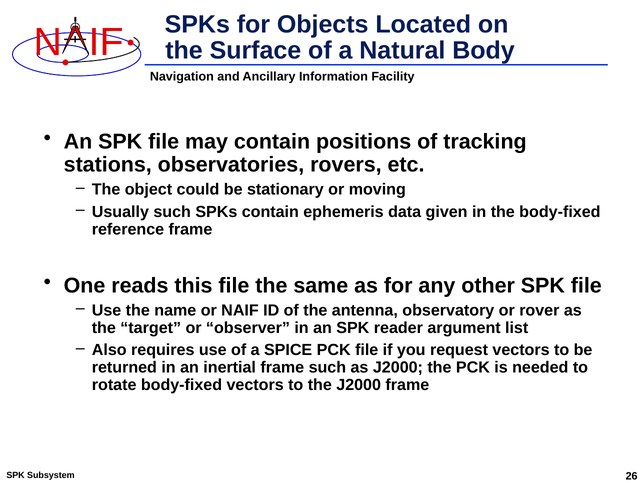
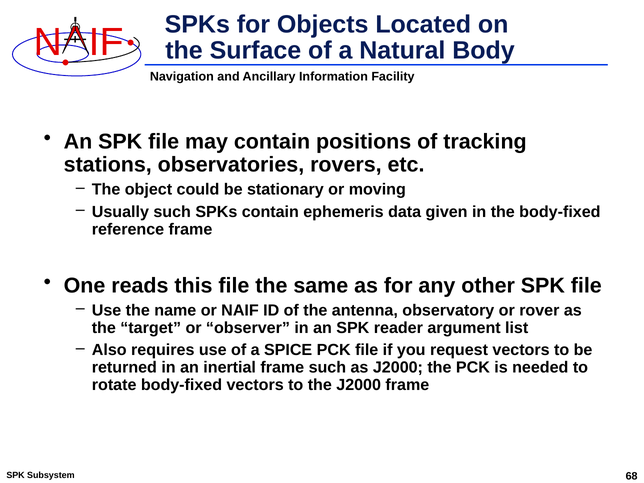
26: 26 -> 68
